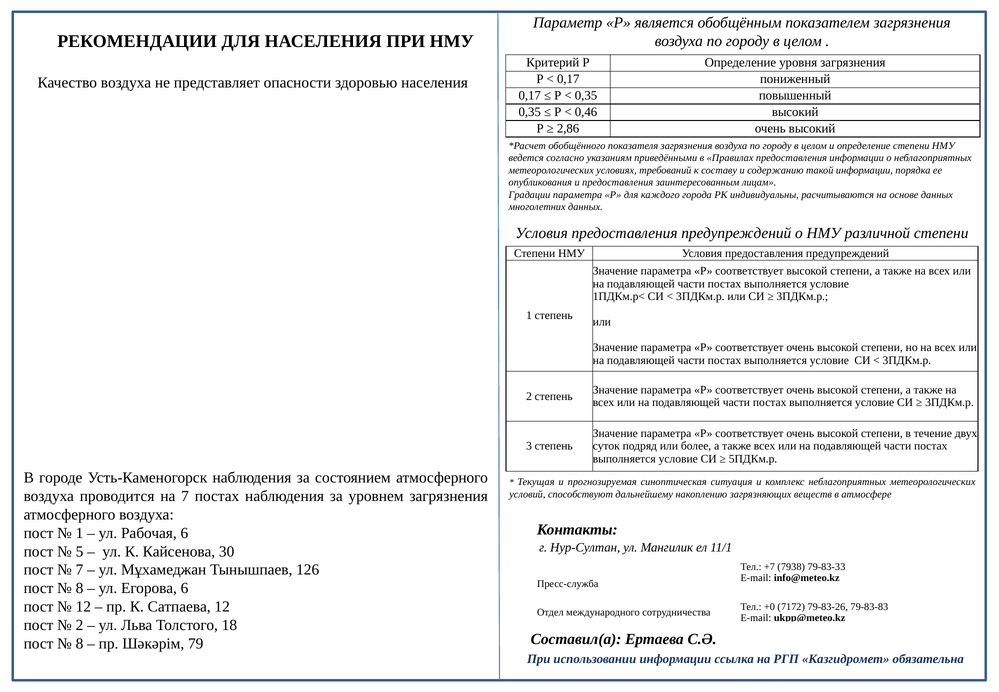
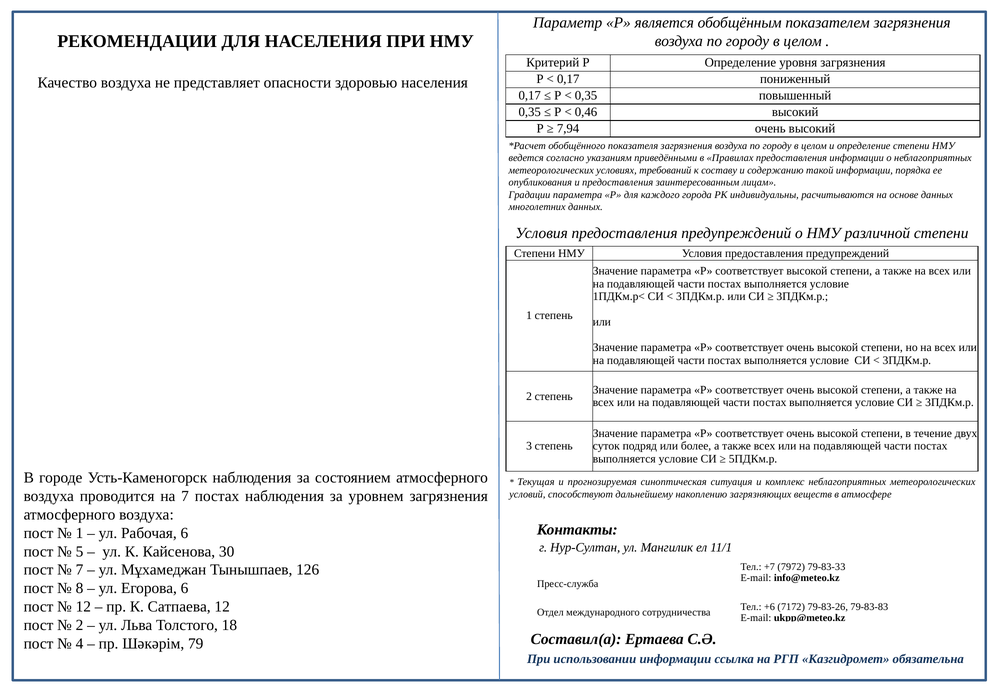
2,86: 2,86 -> 7,94
7938: 7938 -> 7972
+0: +0 -> +6
8 at (79, 643): 8 -> 4
